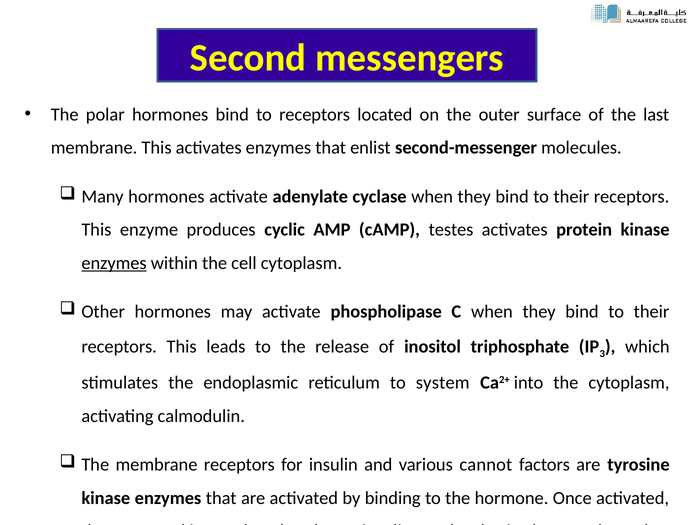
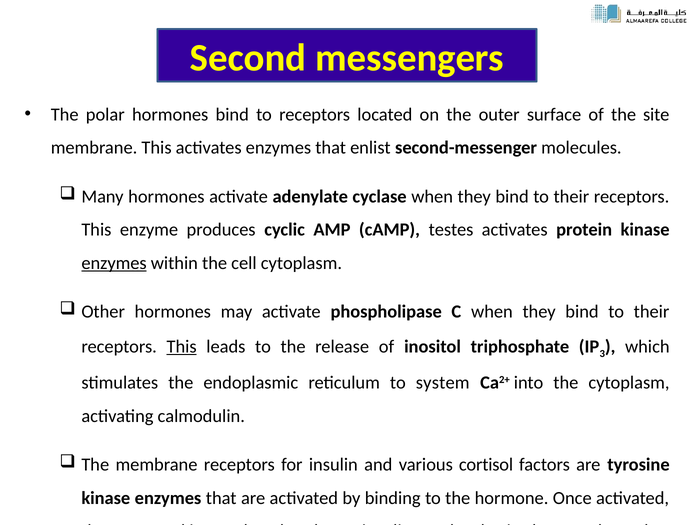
last: last -> site
This at (182, 346) underline: none -> present
cannot: cannot -> cortisol
